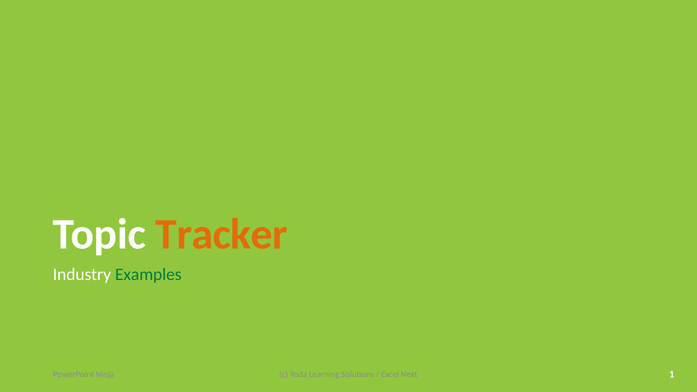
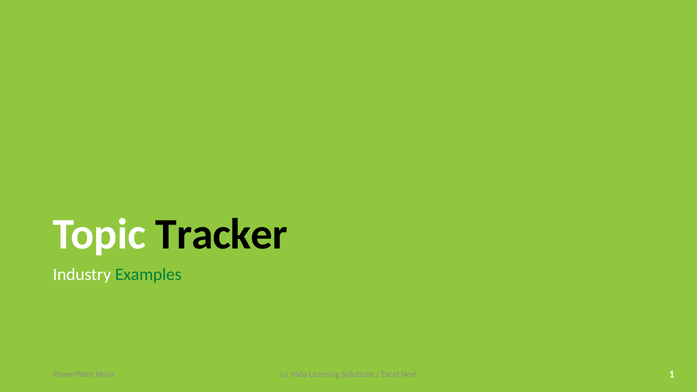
Tracker colour: orange -> black
